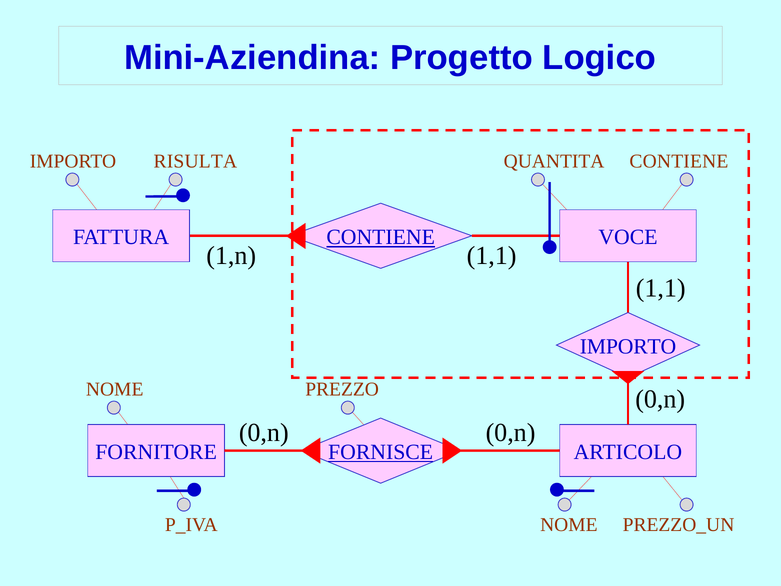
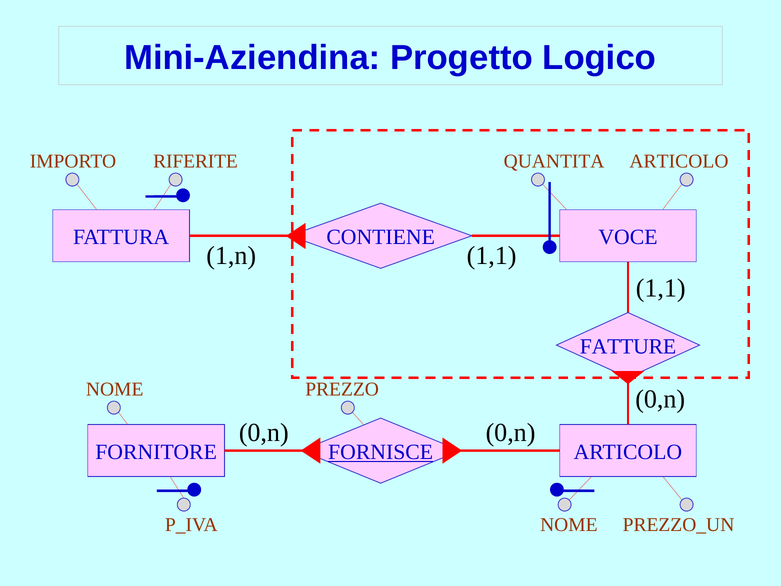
RISULTA: RISULTA -> RIFERITE
CONTIENE at (679, 161): CONTIENE -> ARTICOLO
CONTIENE at (381, 237) underline: present -> none
IMPORTO at (628, 346): IMPORTO -> FATTURE
